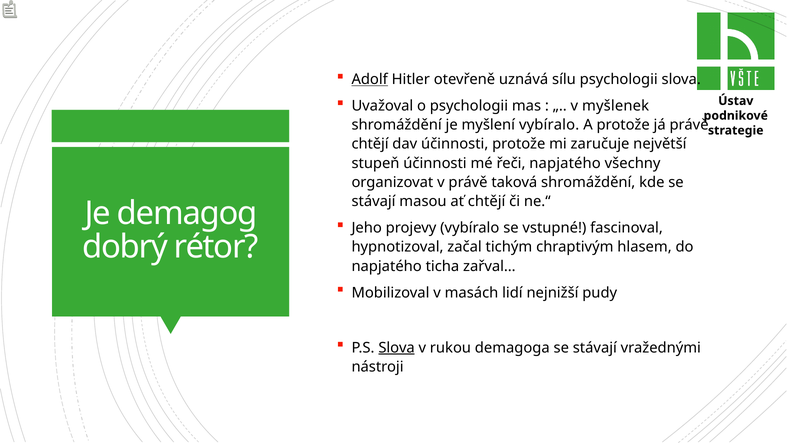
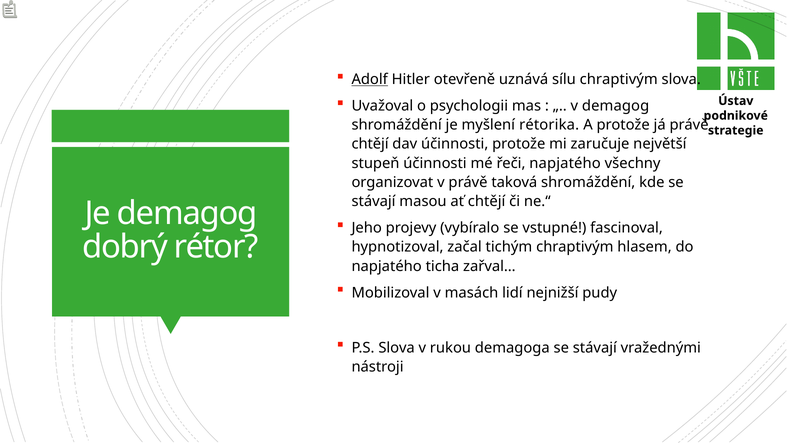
sílu psychologii: psychologii -> chraptivým
v myšlenek: myšlenek -> demagog
myšlení vybíralo: vybíralo -> rétorika
Slova at (397, 348) underline: present -> none
